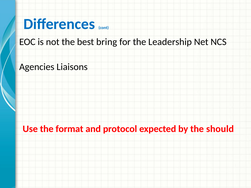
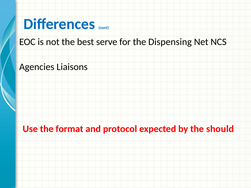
bring: bring -> serve
Leadership: Leadership -> Dispensing
